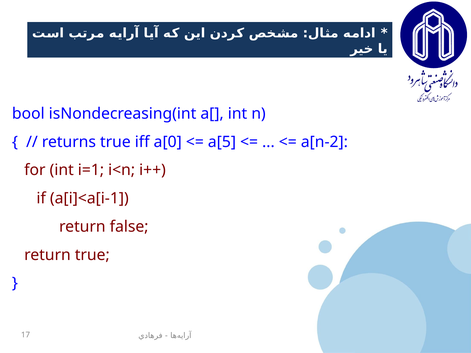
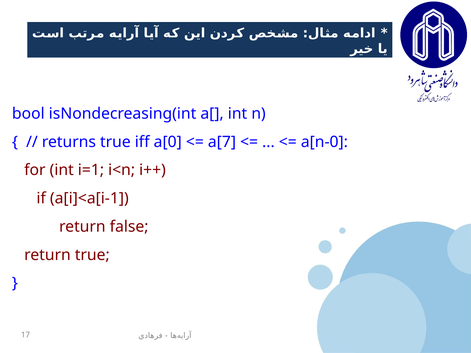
a[5: a[5 -> a[7
a[n-2: a[n-2 -> a[n-0
